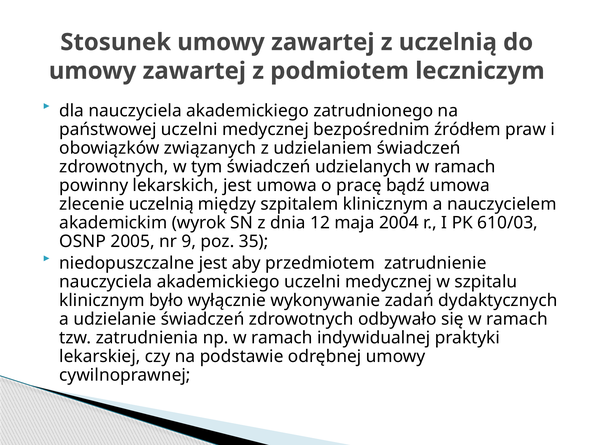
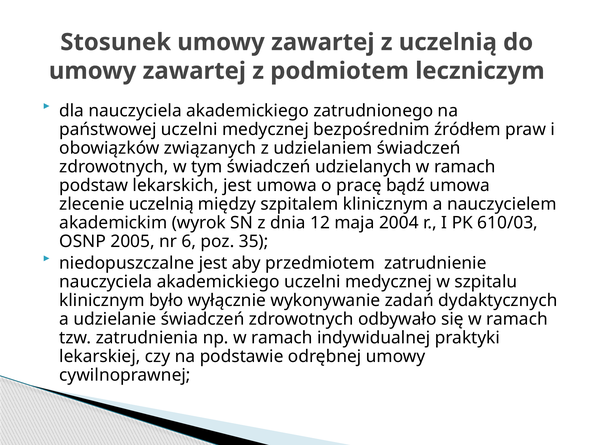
powinny: powinny -> podstaw
9: 9 -> 6
